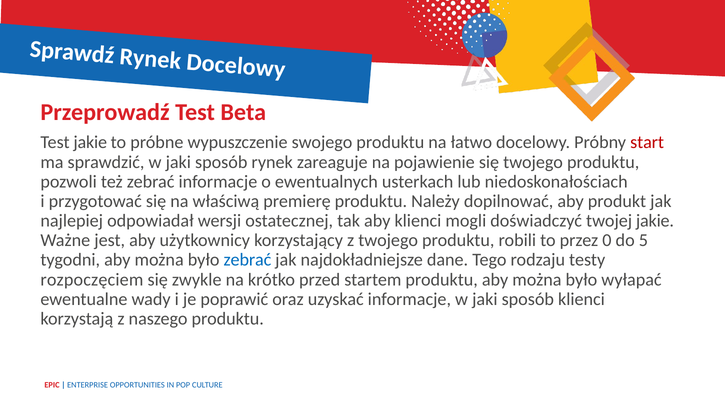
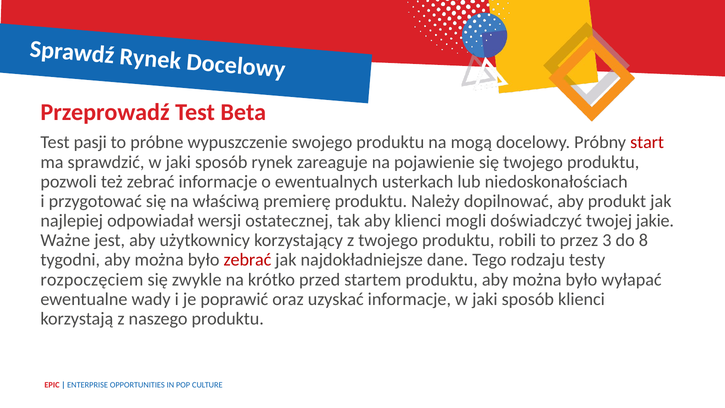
Test jakie: jakie -> pasji
łatwo: łatwo -> mogą
0: 0 -> 3
5: 5 -> 8
zebrać at (247, 260) colour: blue -> red
